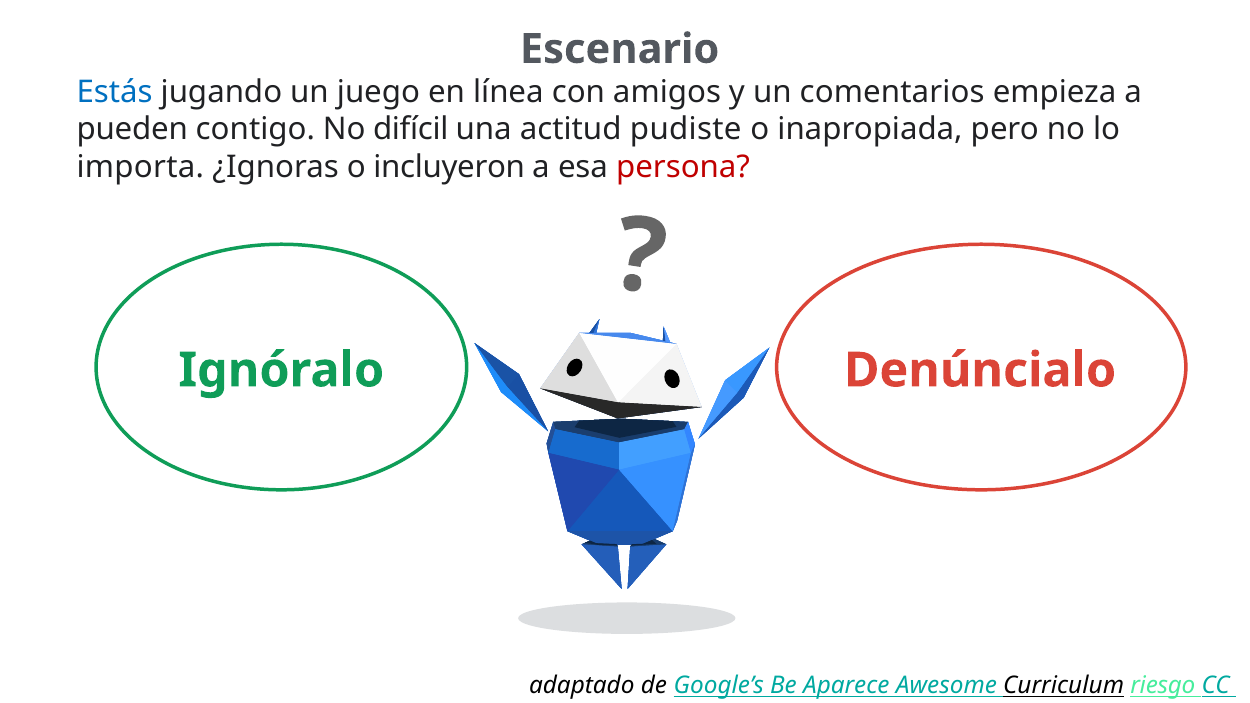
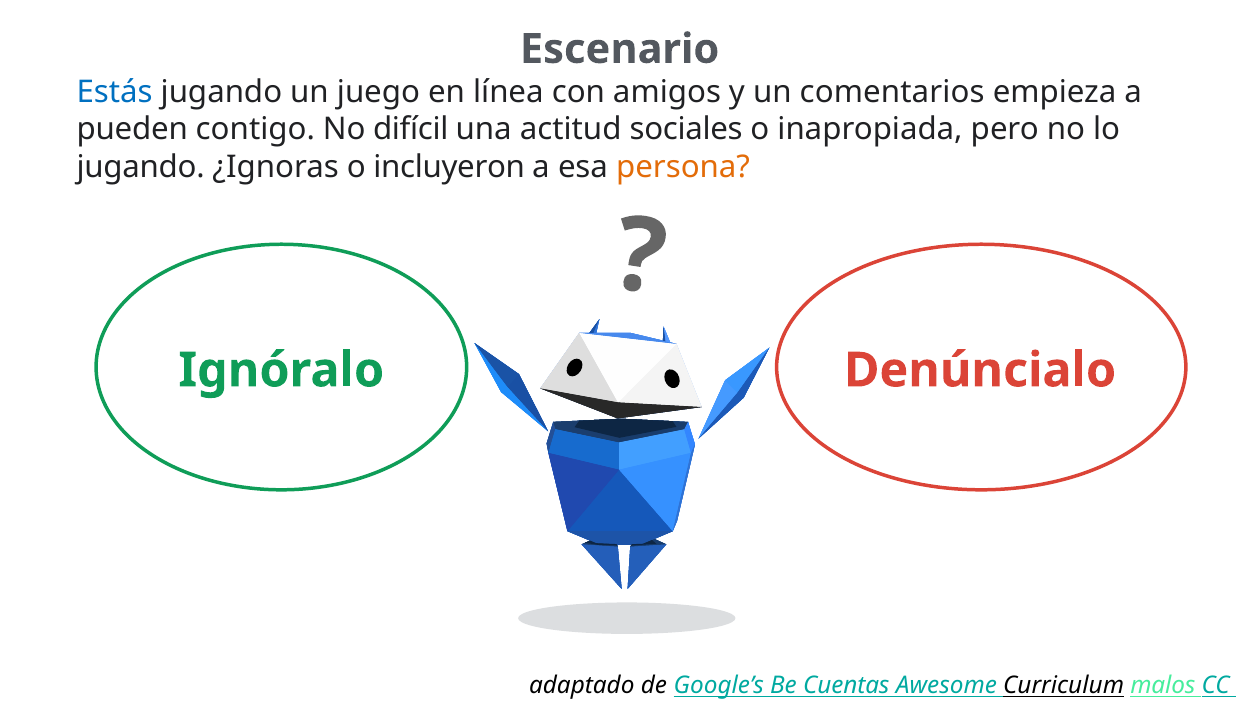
pudiste: pudiste -> sociales
importa at (140, 167): importa -> jugando
persona colour: red -> orange
Aparece: Aparece -> Cuentas
riesgo: riesgo -> malos
